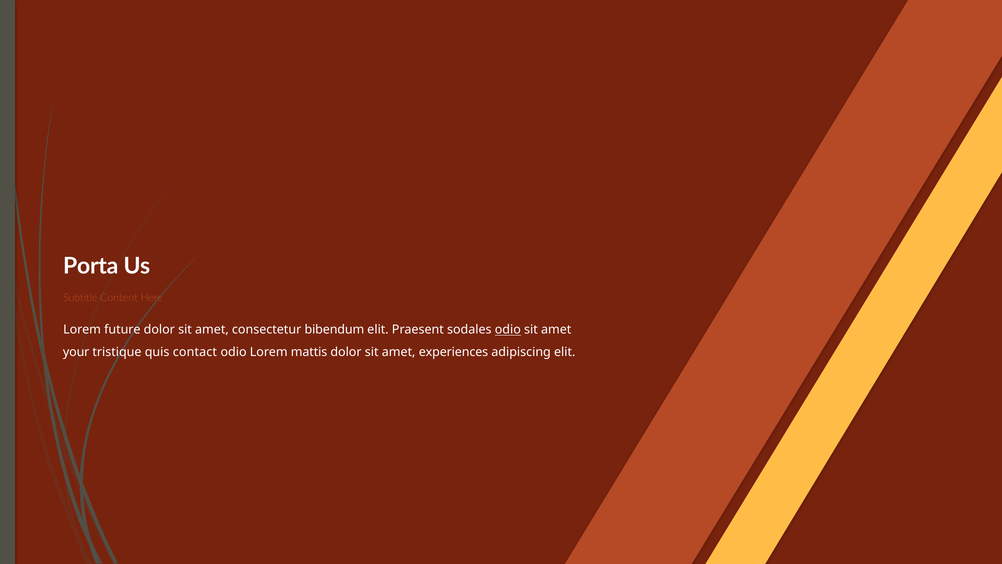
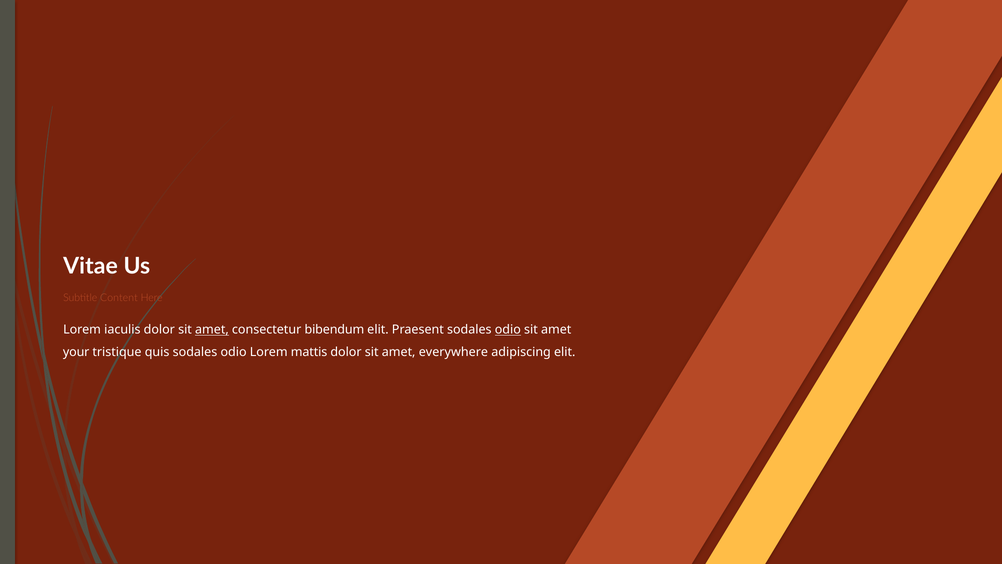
Porta: Porta -> Vitae
future: future -> iaculis
amet at (212, 330) underline: none -> present
quis contact: contact -> sodales
experiences: experiences -> everywhere
